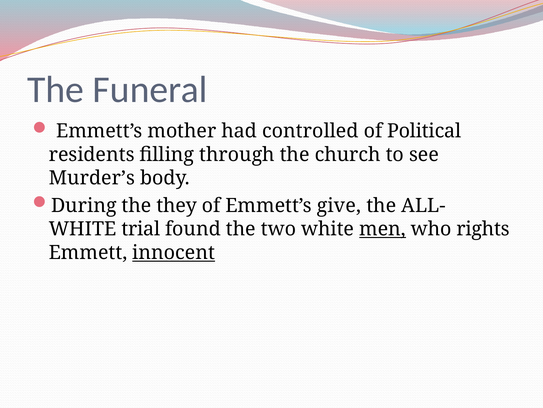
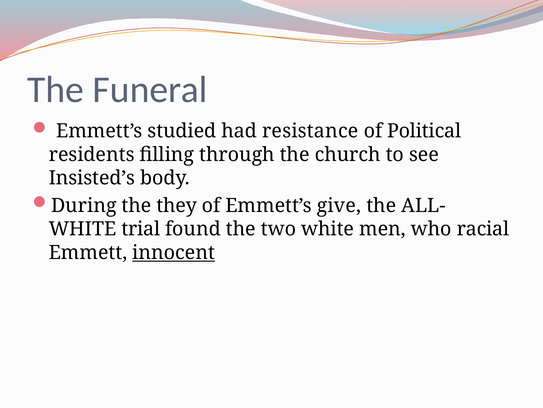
mother: mother -> studied
controlled: controlled -> resistance
Murder’s: Murder’s -> Insisted’s
men underline: present -> none
rights: rights -> racial
